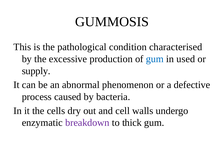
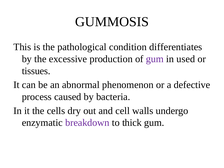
characterised: characterised -> differentiates
gum at (155, 59) colour: blue -> purple
supply: supply -> tissues
